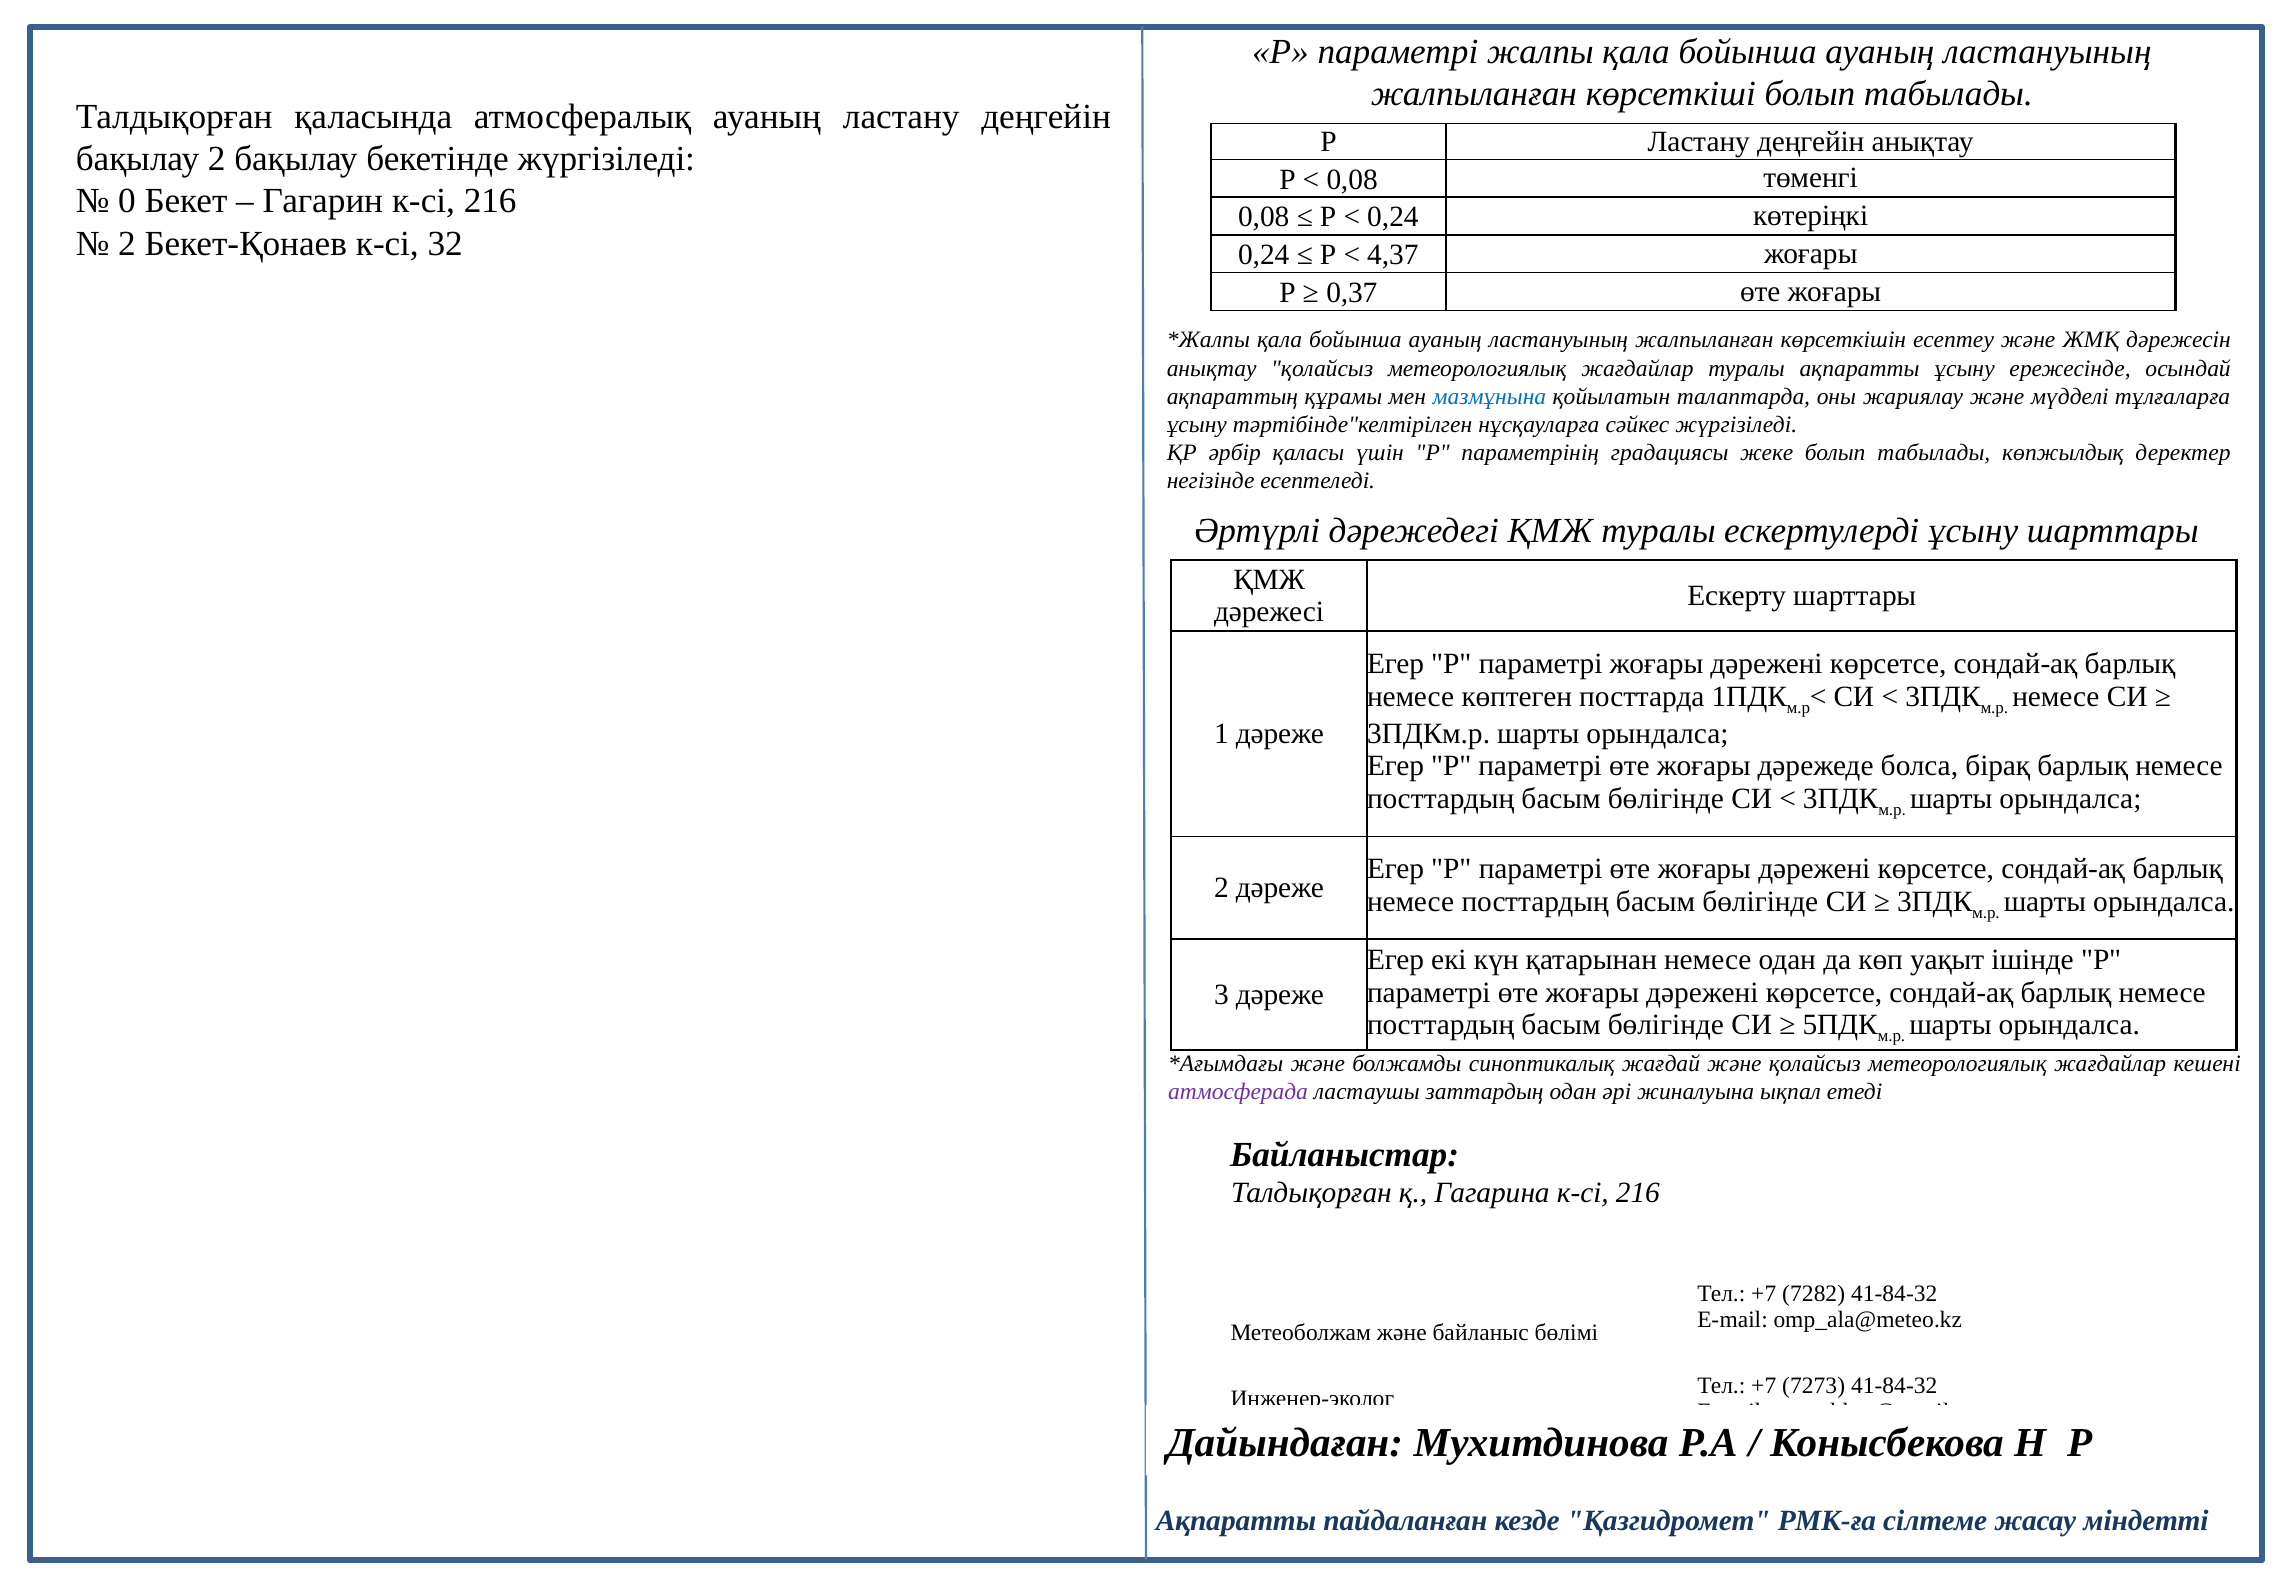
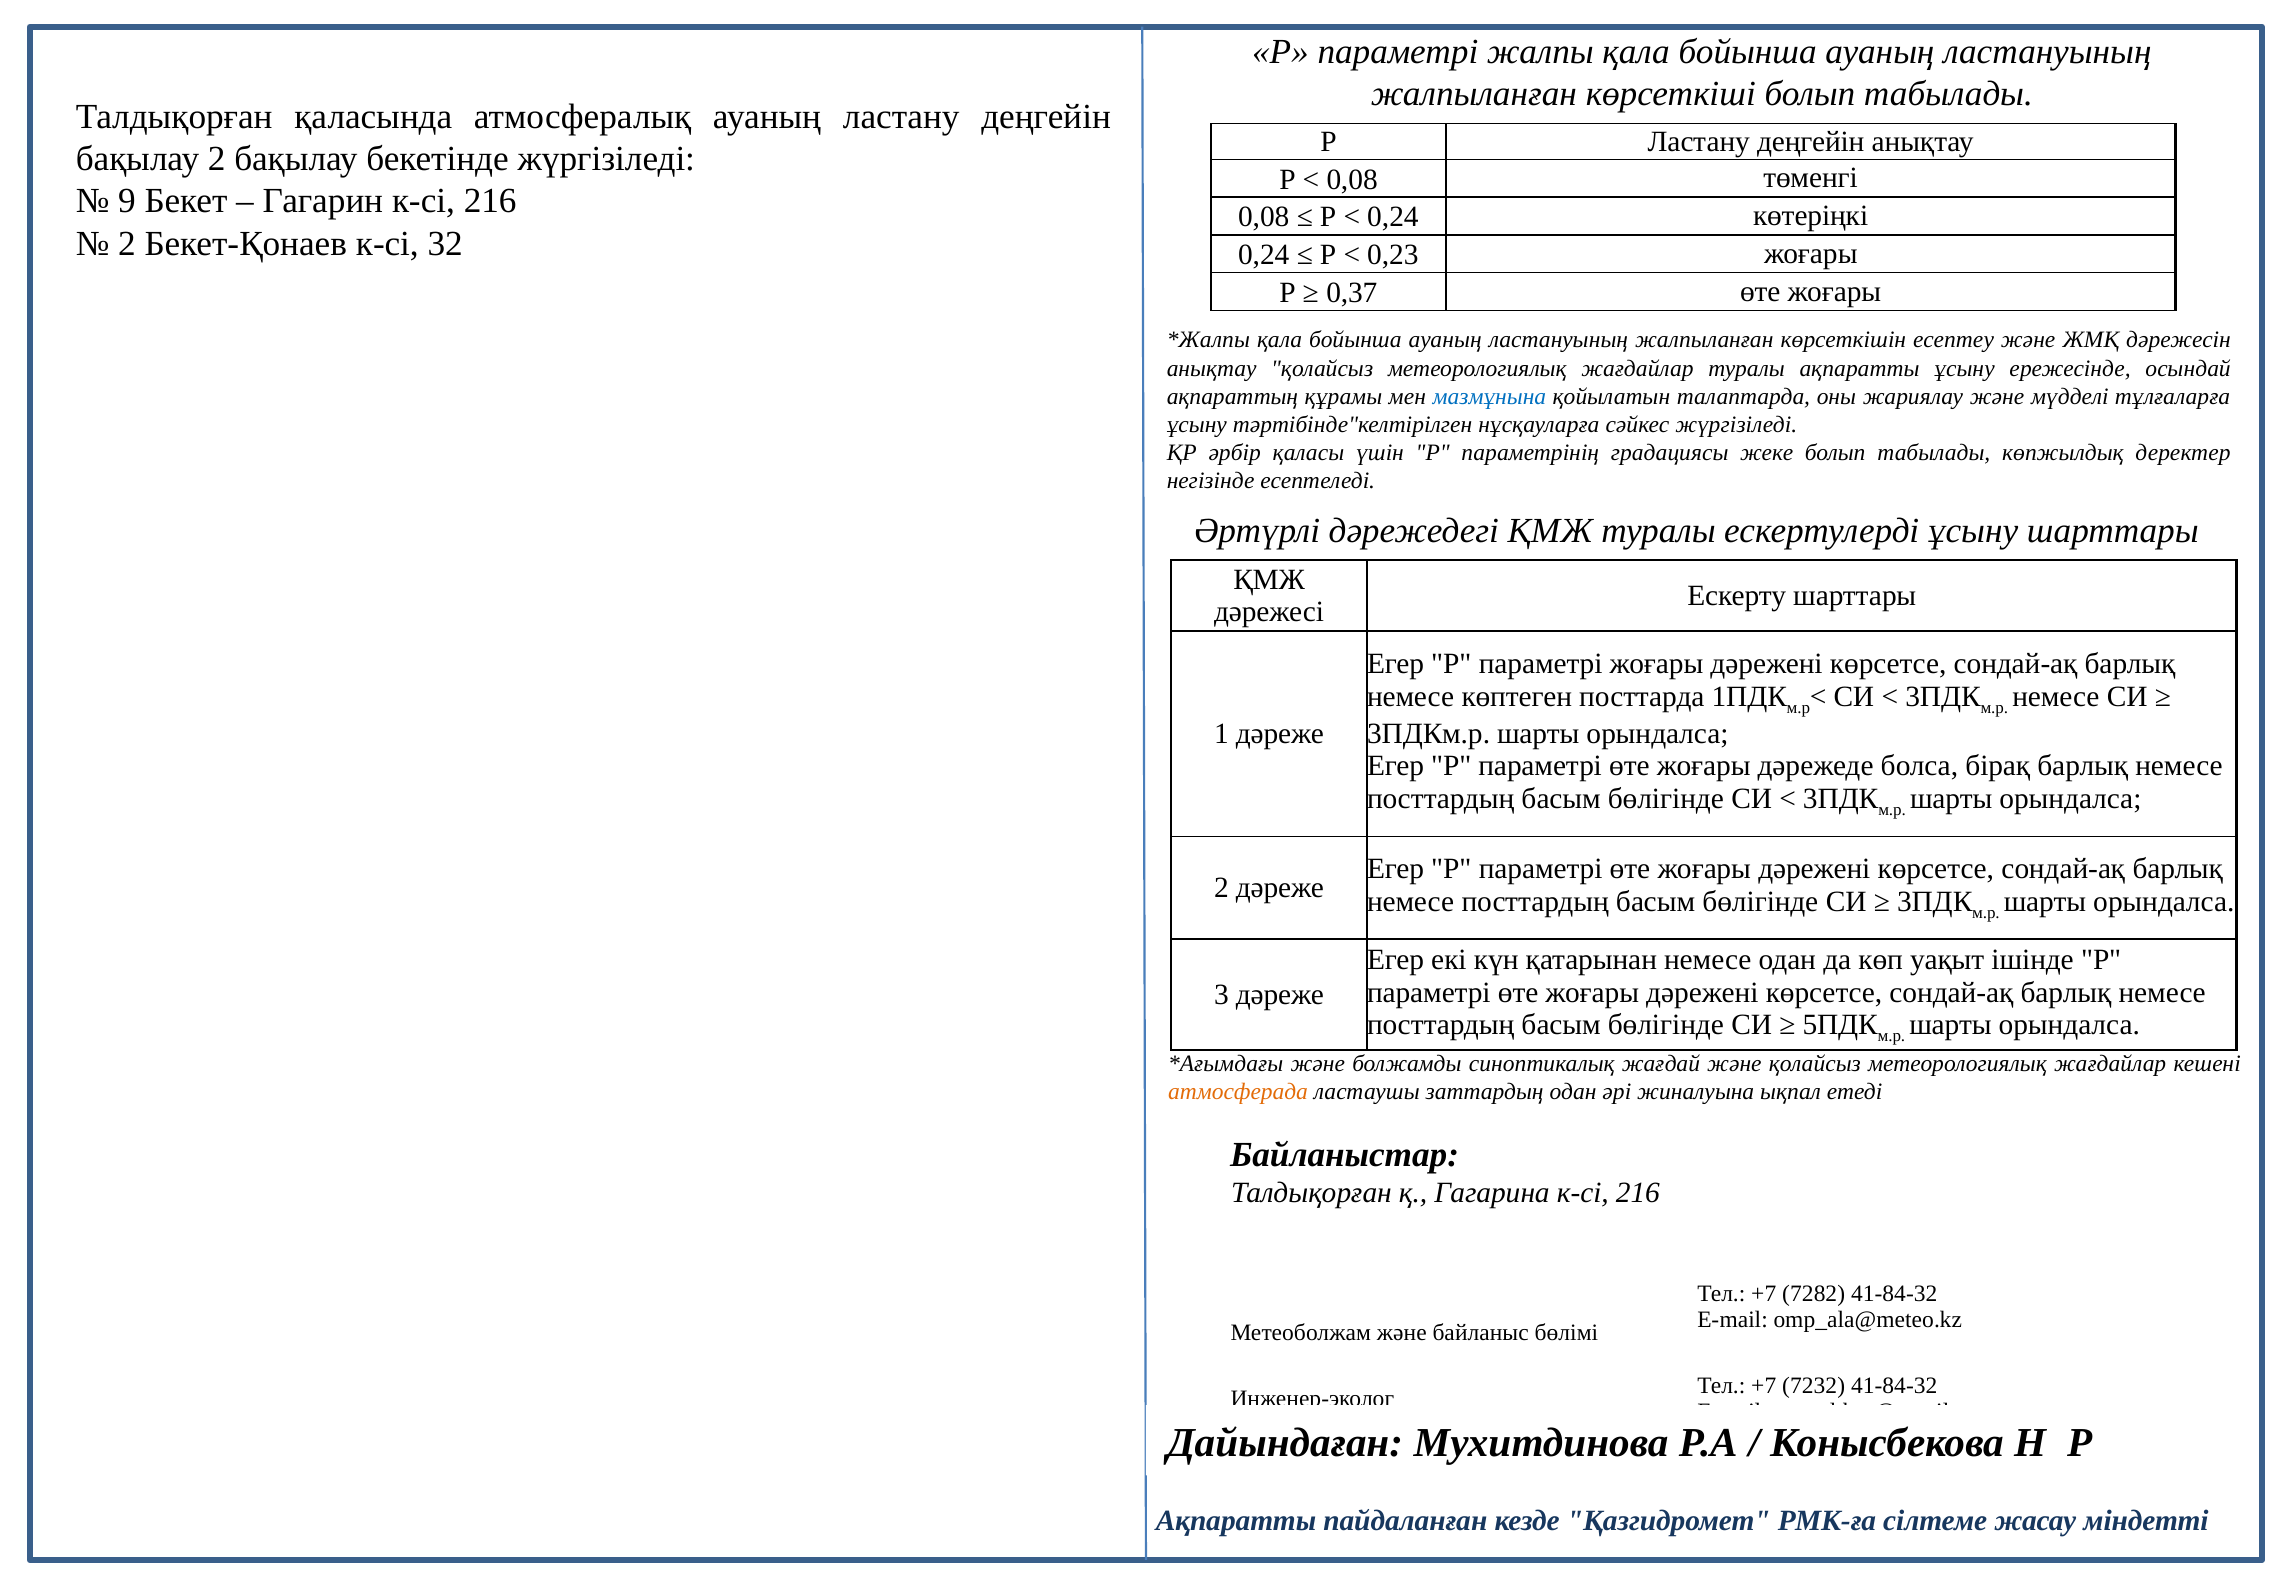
0: 0 -> 9
4,37: 4,37 -> 0,23
атмосферада colour: purple -> orange
7273: 7273 -> 7232
